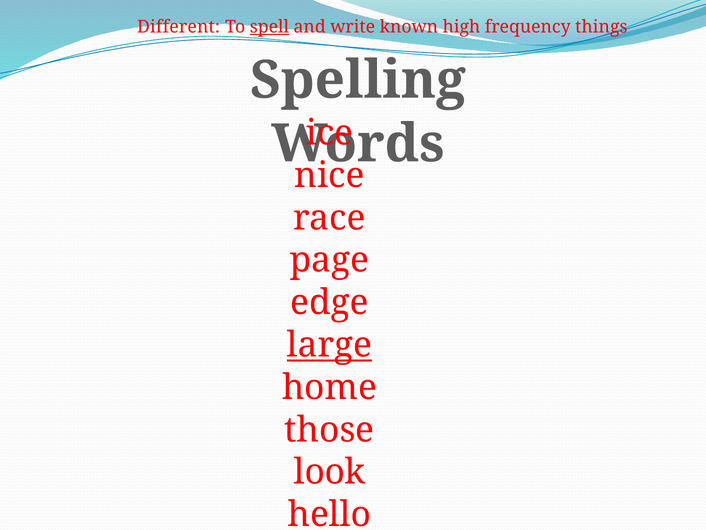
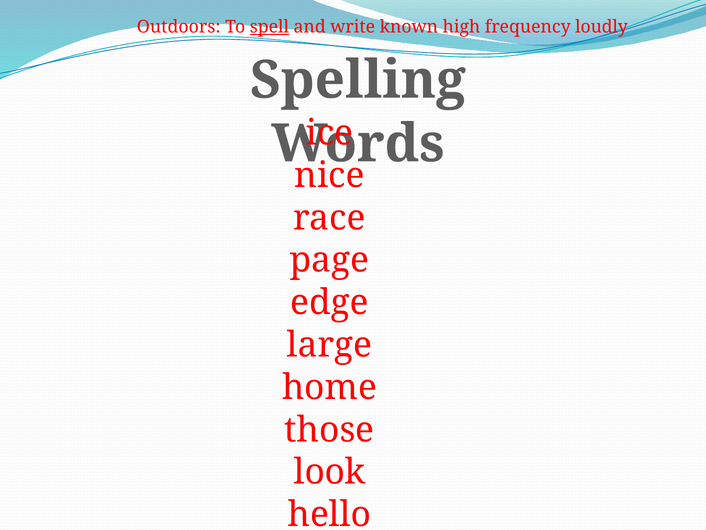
Different: Different -> Outdoors
things: things -> loudly
large underline: present -> none
